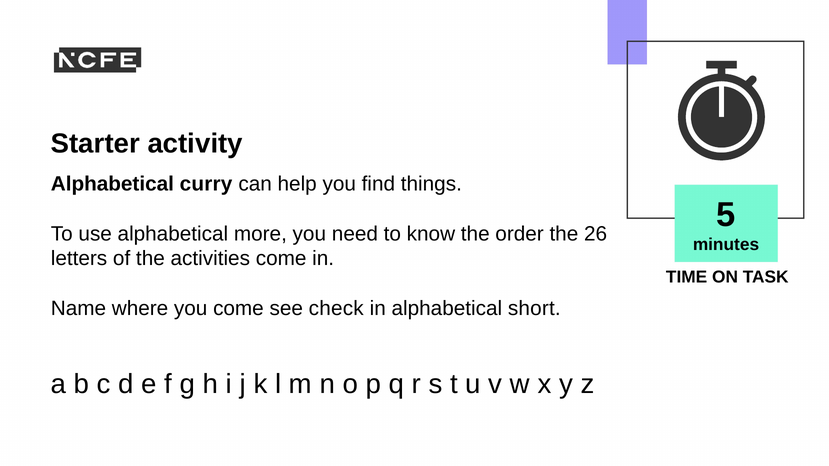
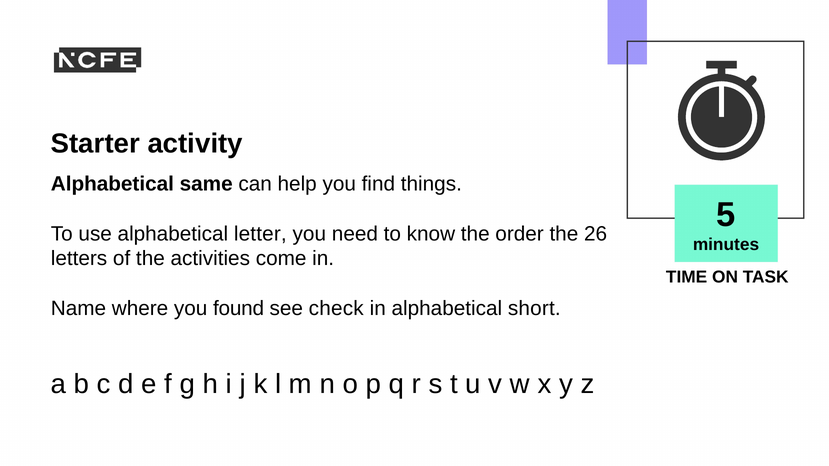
curry: curry -> same
more: more -> letter
you come: come -> found
